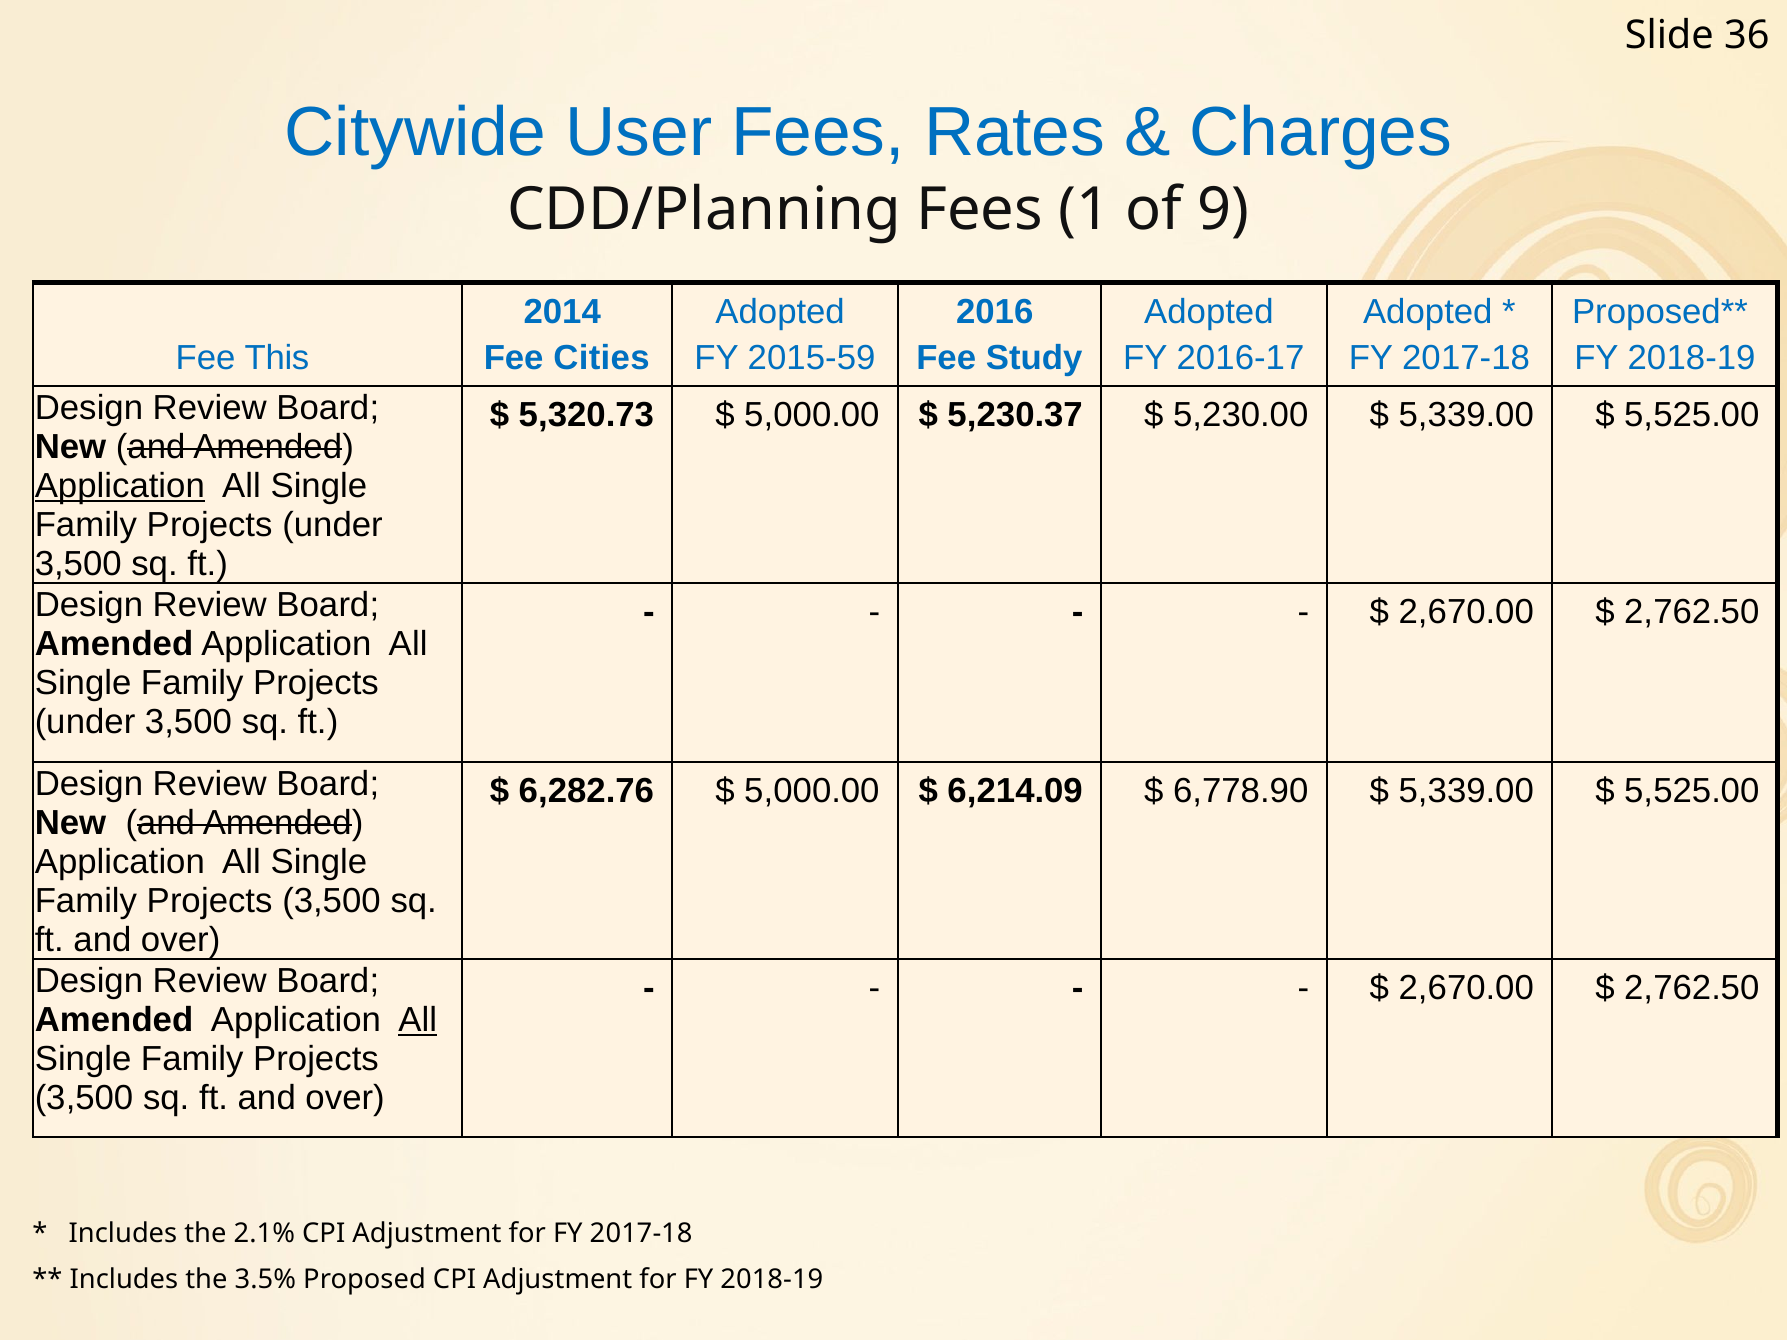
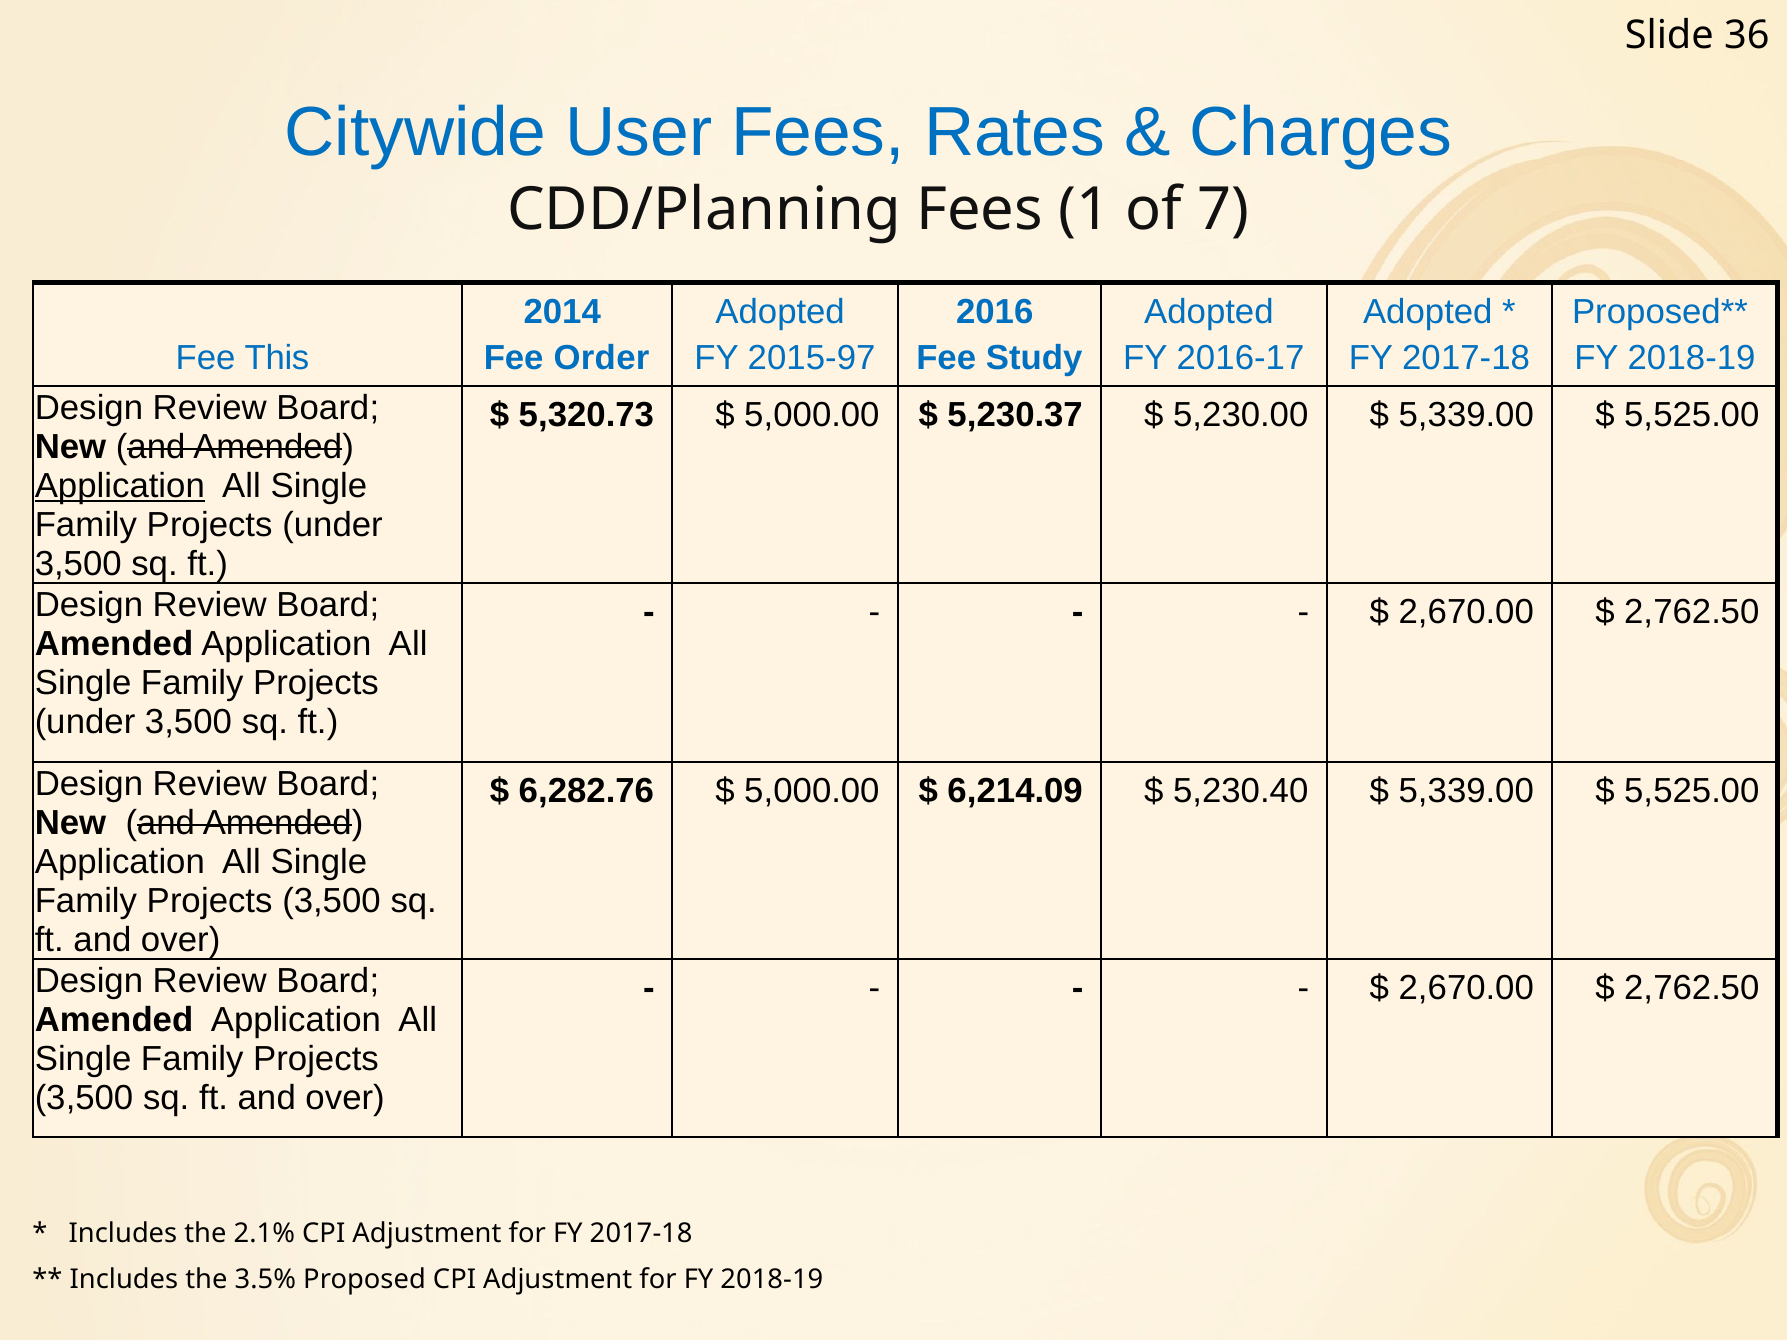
9: 9 -> 7
Cities: Cities -> Order
2015-59: 2015-59 -> 2015-97
6,778.90: 6,778.90 -> 5,230.40
All at (418, 1020) underline: present -> none
